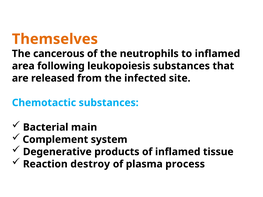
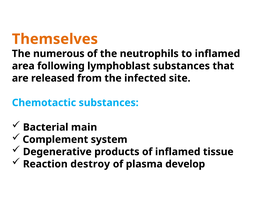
cancerous: cancerous -> numerous
leukopoiesis: leukopoiesis -> lymphoblast
process: process -> develop
